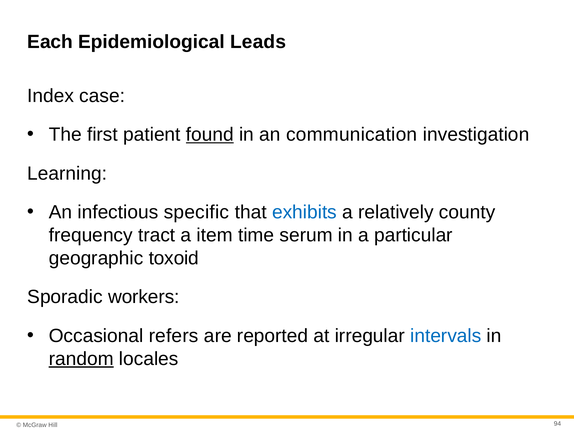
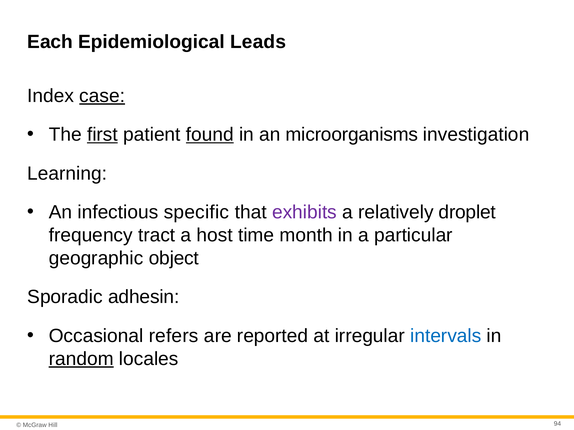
case underline: none -> present
first underline: none -> present
communication: communication -> microorganisms
exhibits colour: blue -> purple
county: county -> droplet
item: item -> host
serum: serum -> month
toxoid: toxoid -> object
workers: workers -> adhesin
